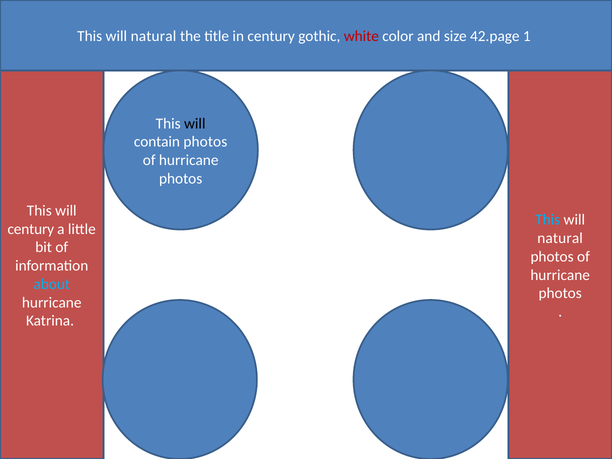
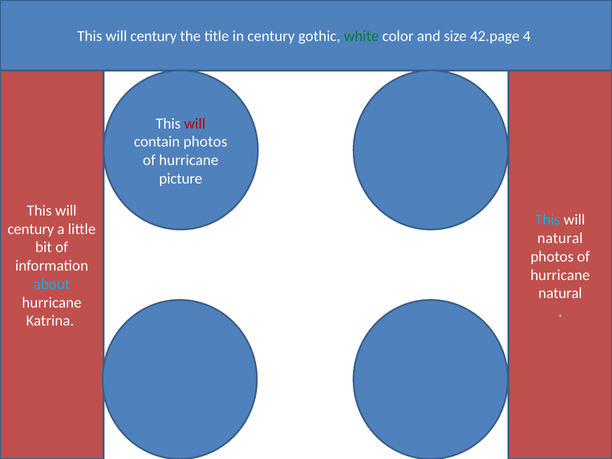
natural at (153, 36): natural -> century
white colour: red -> green
1: 1 -> 4
will at (195, 123) colour: black -> red
photos at (181, 179): photos -> picture
photos at (560, 293): photos -> natural
